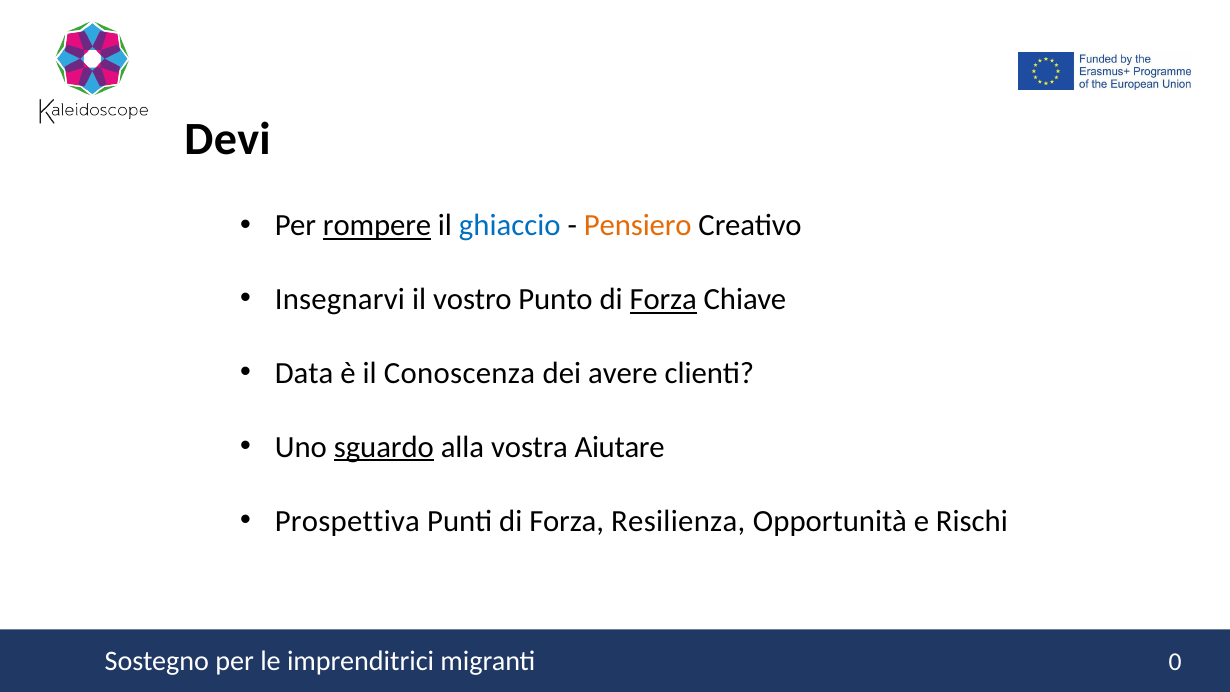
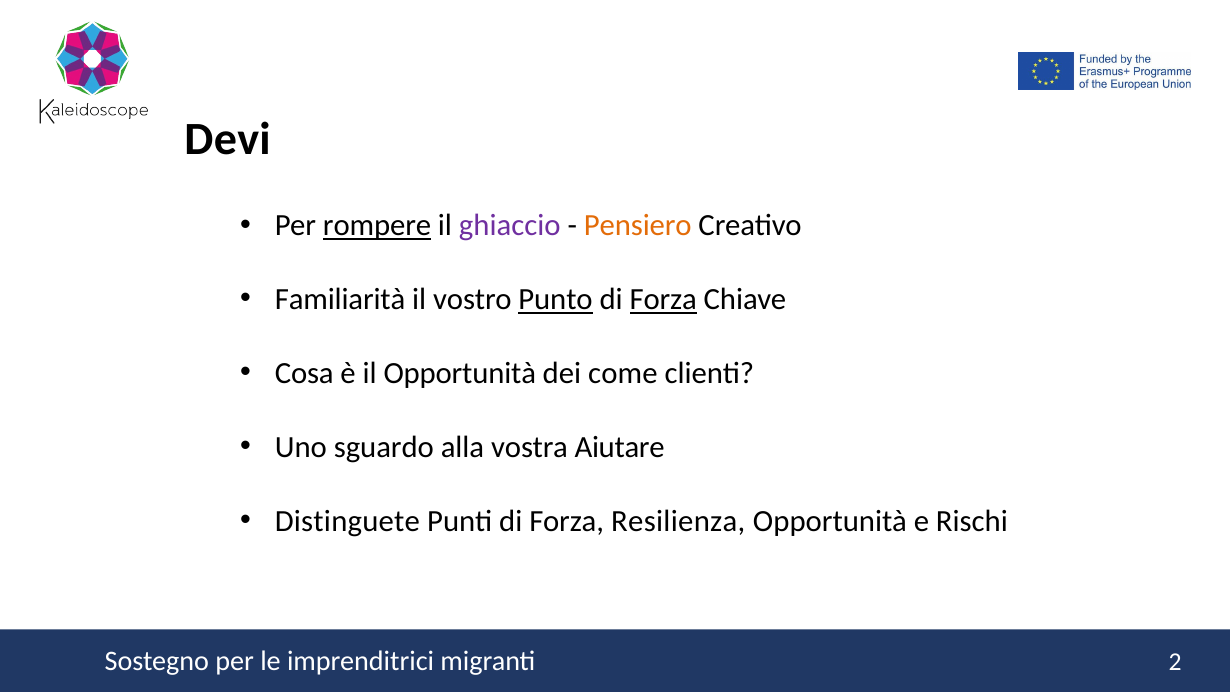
ghiaccio colour: blue -> purple
Insegnarvi: Insegnarvi -> Familiarità
Punto underline: none -> present
Data: Data -> Cosa
il Conoscenza: Conoscenza -> Opportunità
avere: avere -> come
sguardo underline: present -> none
Prospettiva: Prospettiva -> Distinguete
0: 0 -> 2
